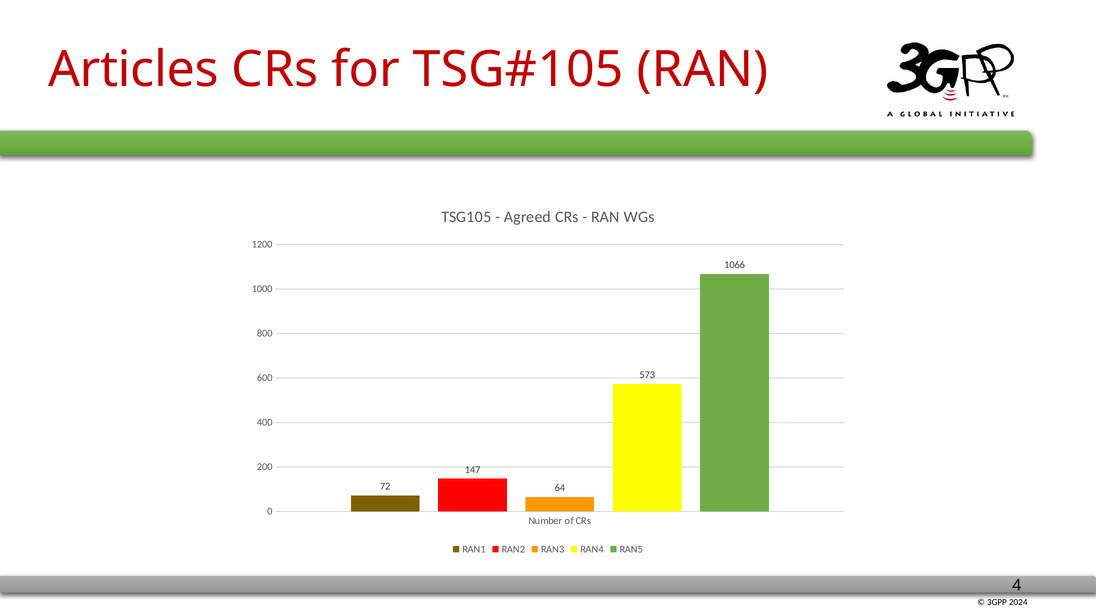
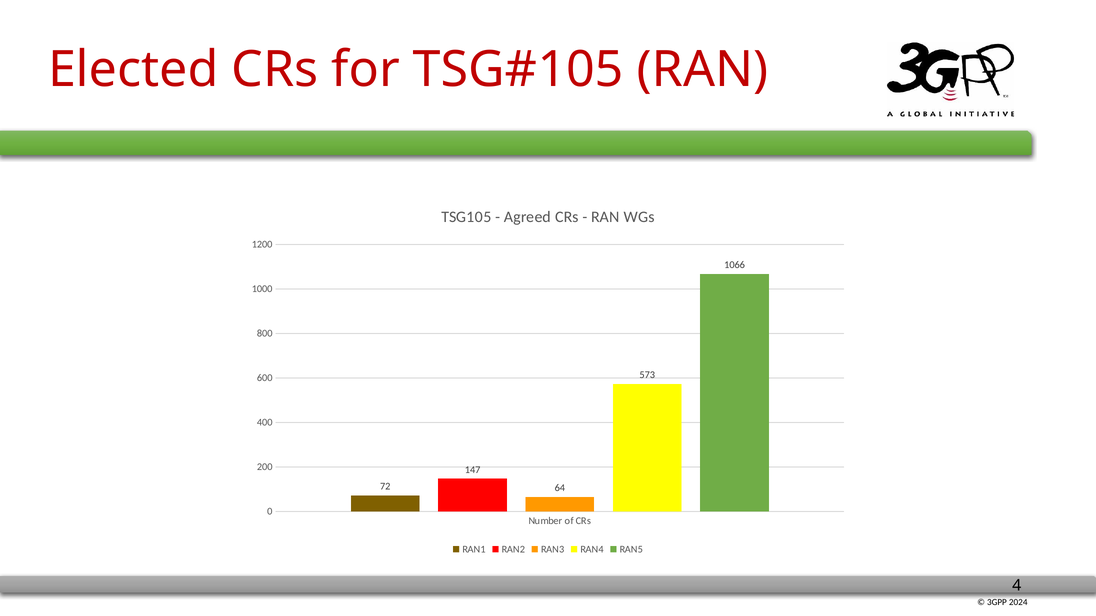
Articles: Articles -> Elected
